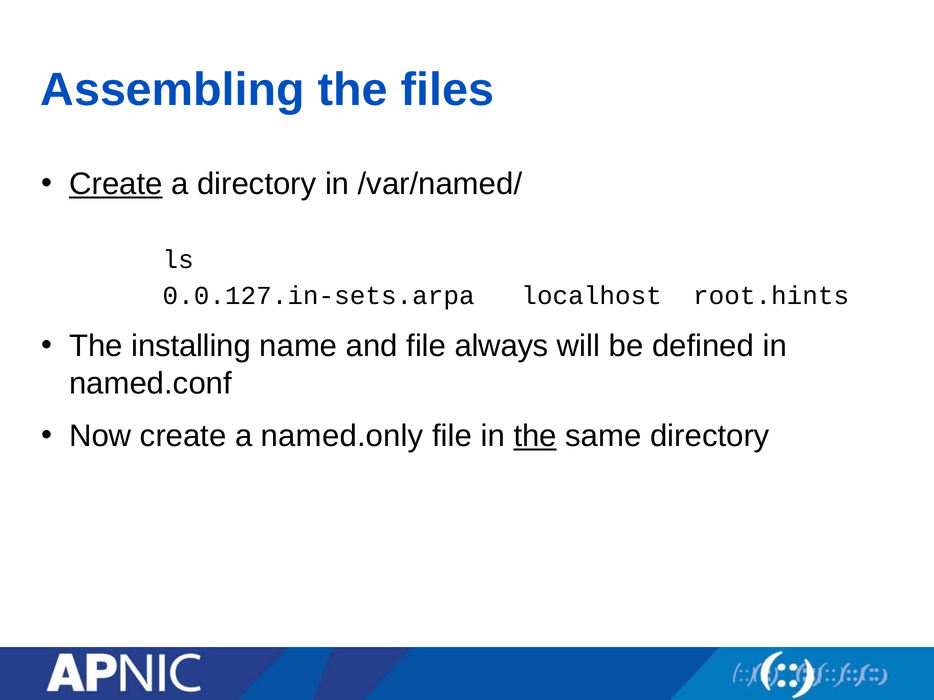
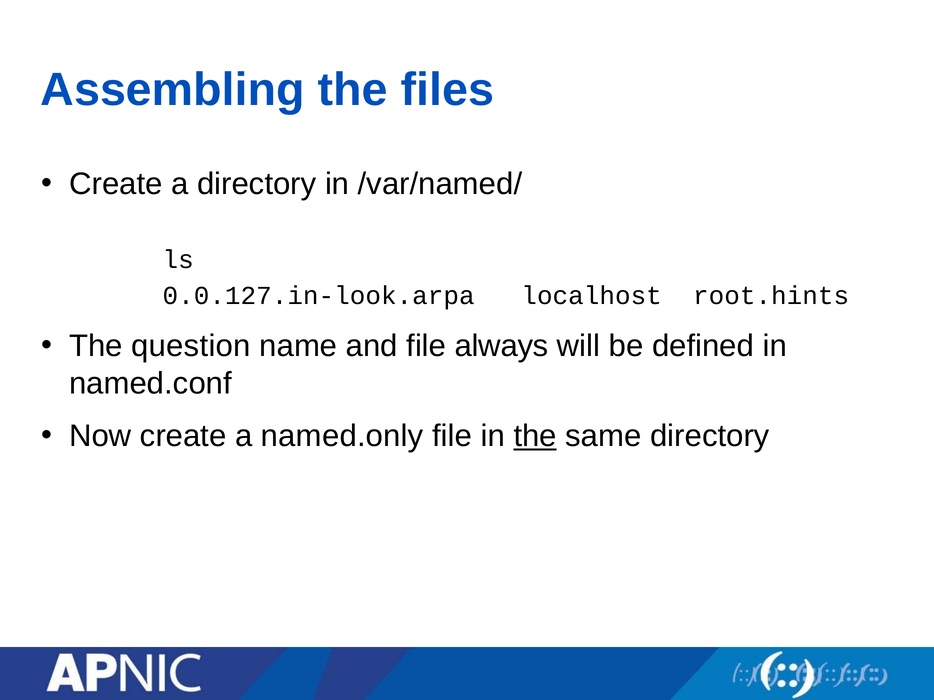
Create at (116, 184) underline: present -> none
0.0.127.in-sets.arpa: 0.0.127.in-sets.arpa -> 0.0.127.in-look.arpa
installing: installing -> question
